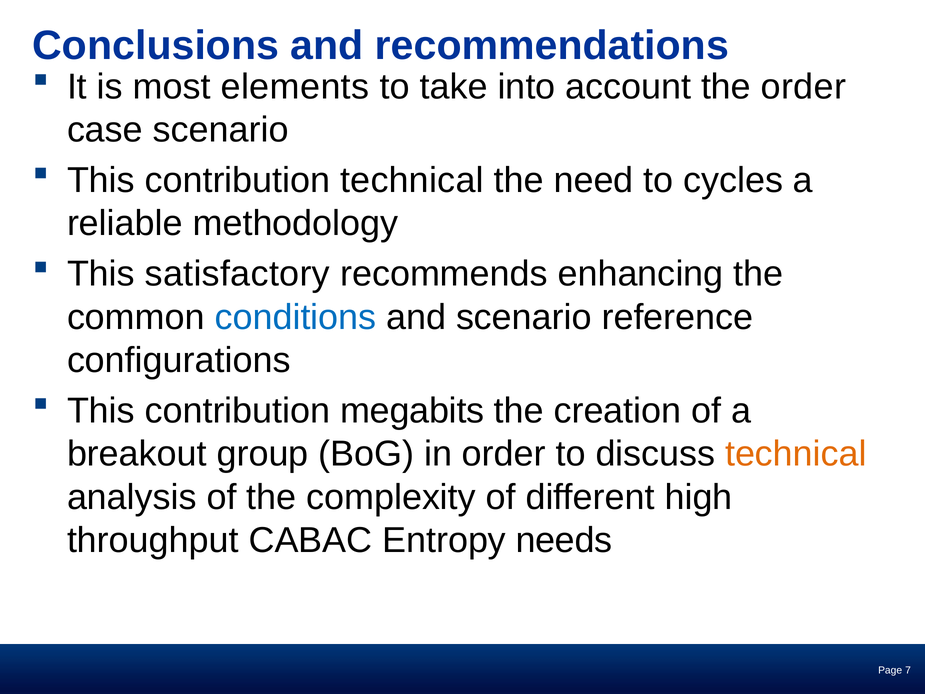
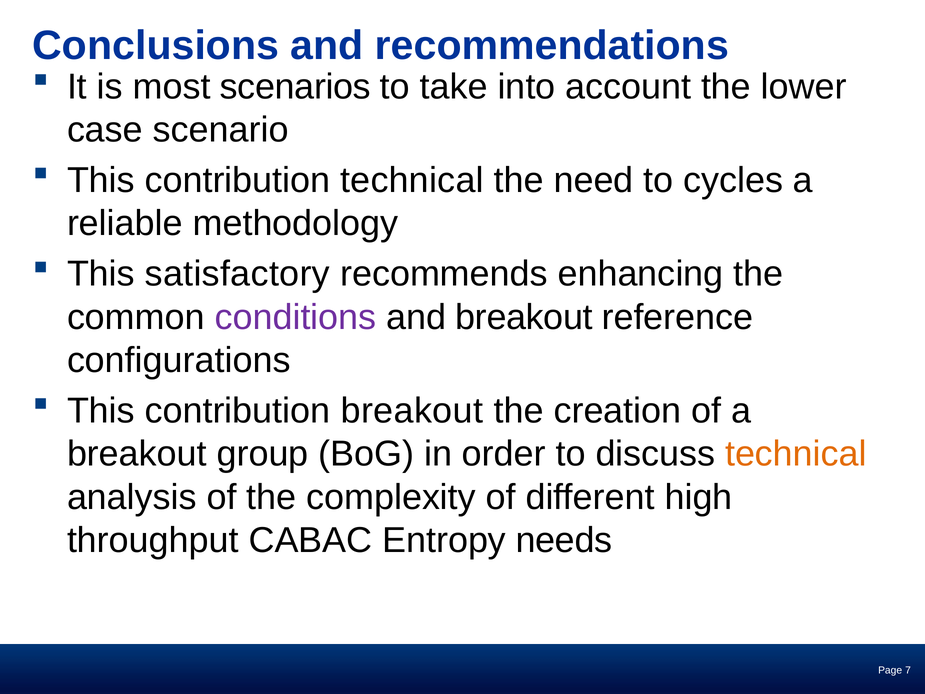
elements: elements -> scenarios
the order: order -> lower
conditions colour: blue -> purple
and scenario: scenario -> breakout
contribution megabits: megabits -> breakout
